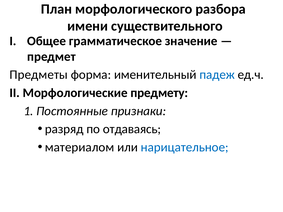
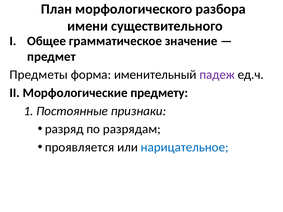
падеж colour: blue -> purple
отдаваясь: отдаваясь -> разрядам
материалом: материалом -> проявляется
